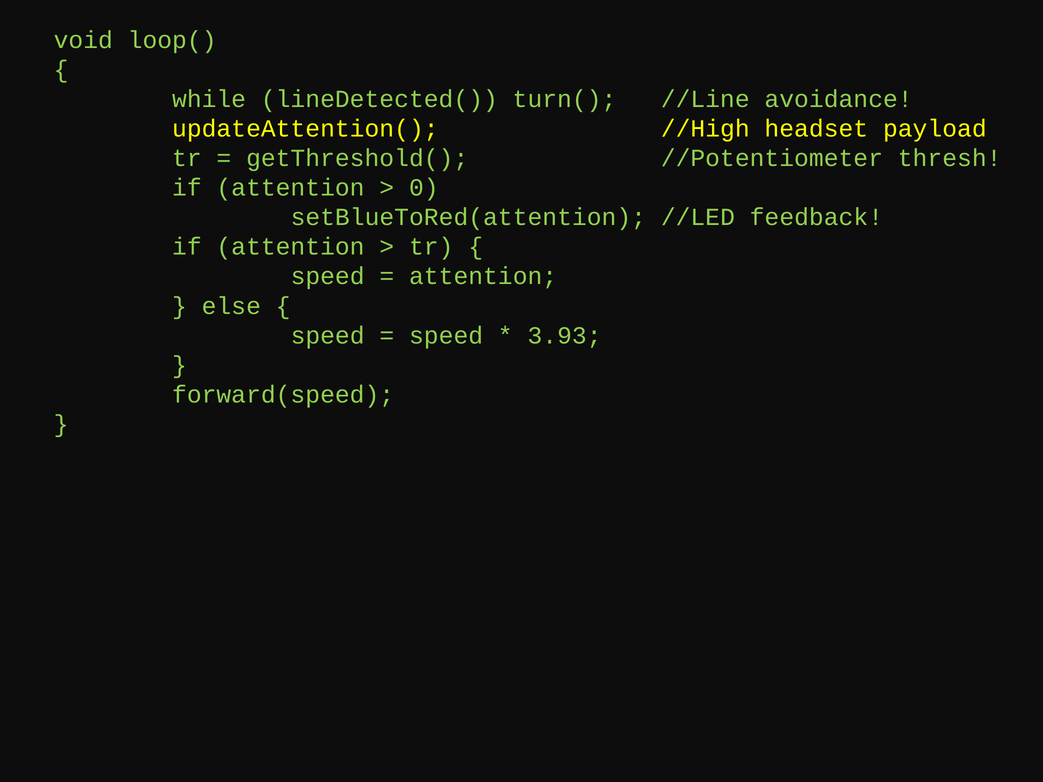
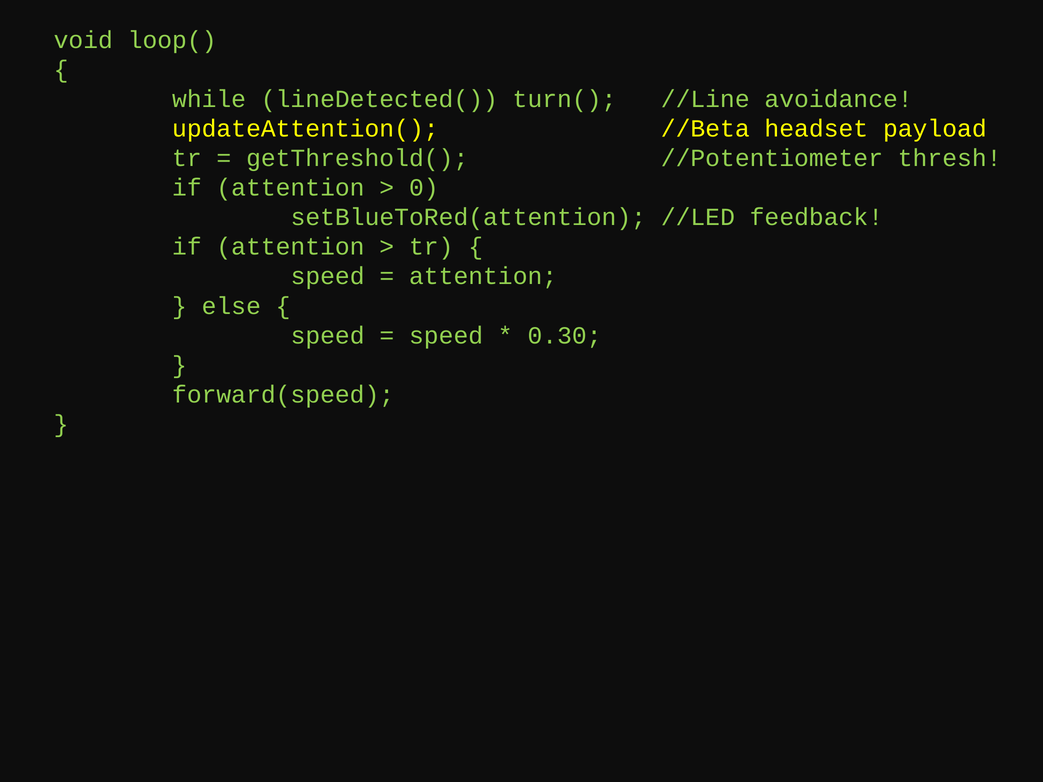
//High: //High -> //Beta
3.93: 3.93 -> 0.30
